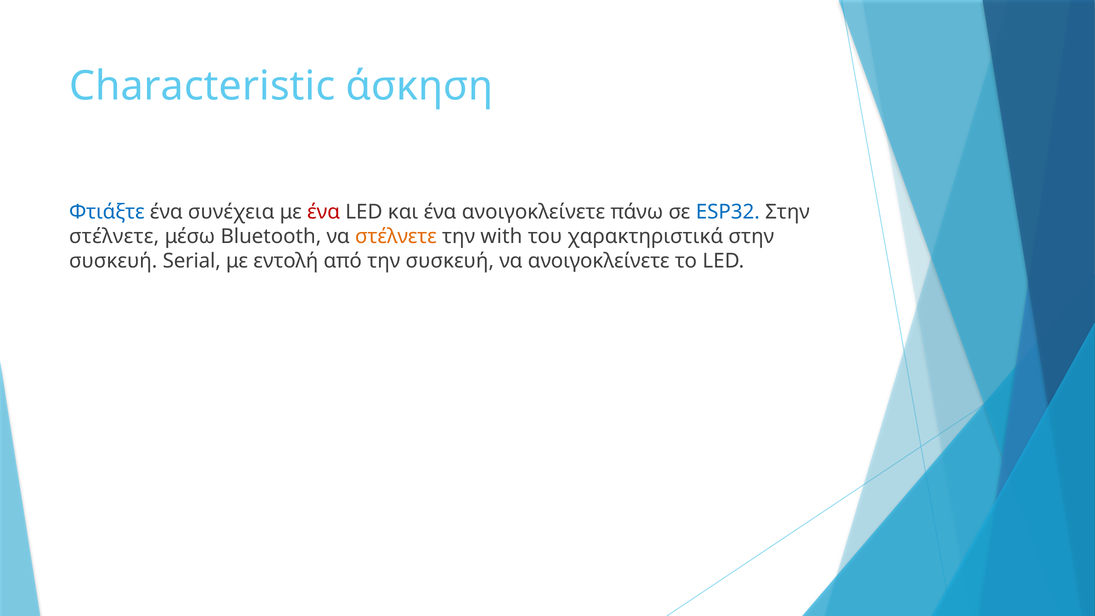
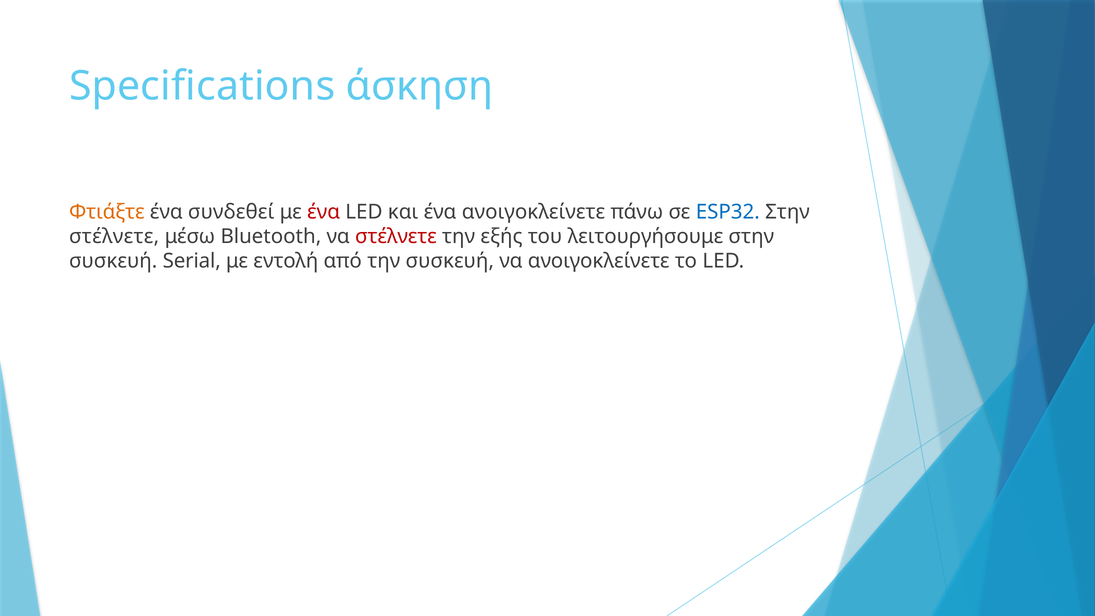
Characteristic: Characteristic -> Specifications
Φτιάξτε colour: blue -> orange
συνέχεια: συνέχεια -> συνδεθεί
στέλνετε at (396, 237) colour: orange -> red
with: with -> εξής
χαρακτηριστικά: χαρακτηριστικά -> λειτουργήσουμε
